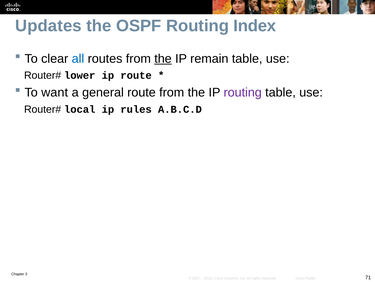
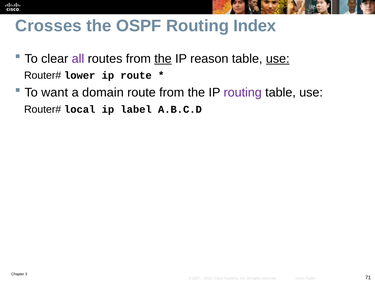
Updates: Updates -> Crosses
all at (78, 59) colour: blue -> purple
remain: remain -> reason
use at (278, 59) underline: none -> present
general: general -> domain
rules: rules -> label
